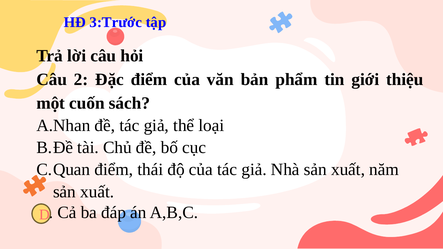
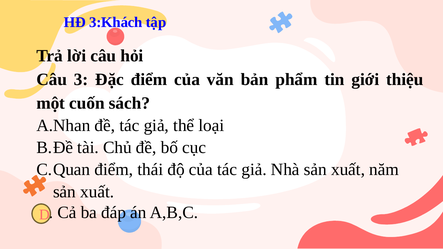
3:Trước: 3:Trước -> 3:Khách
2: 2 -> 3
